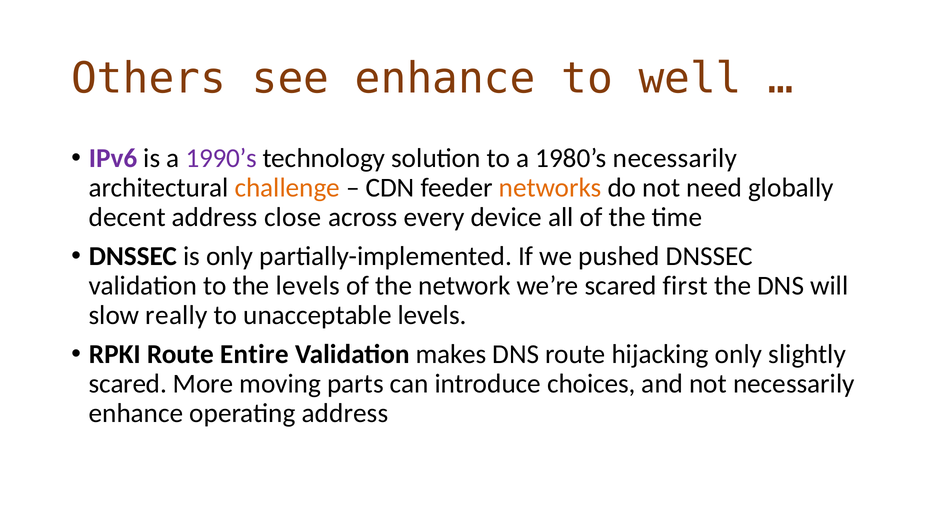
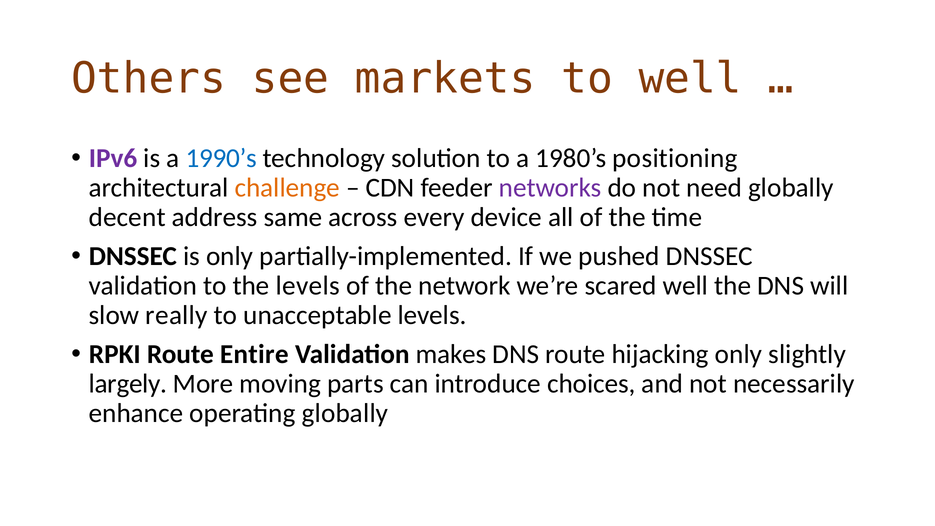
see enhance: enhance -> markets
1990’s colour: purple -> blue
1980’s necessarily: necessarily -> positioning
networks colour: orange -> purple
close: close -> same
scared first: first -> well
scared at (128, 384): scared -> largely
operating address: address -> globally
